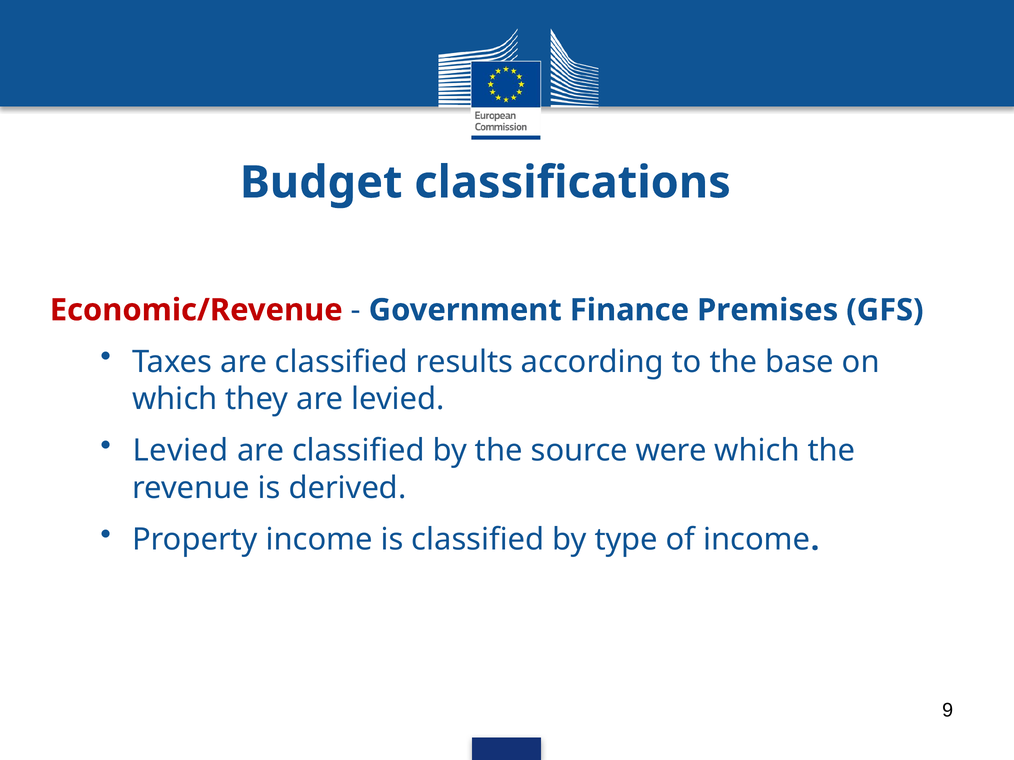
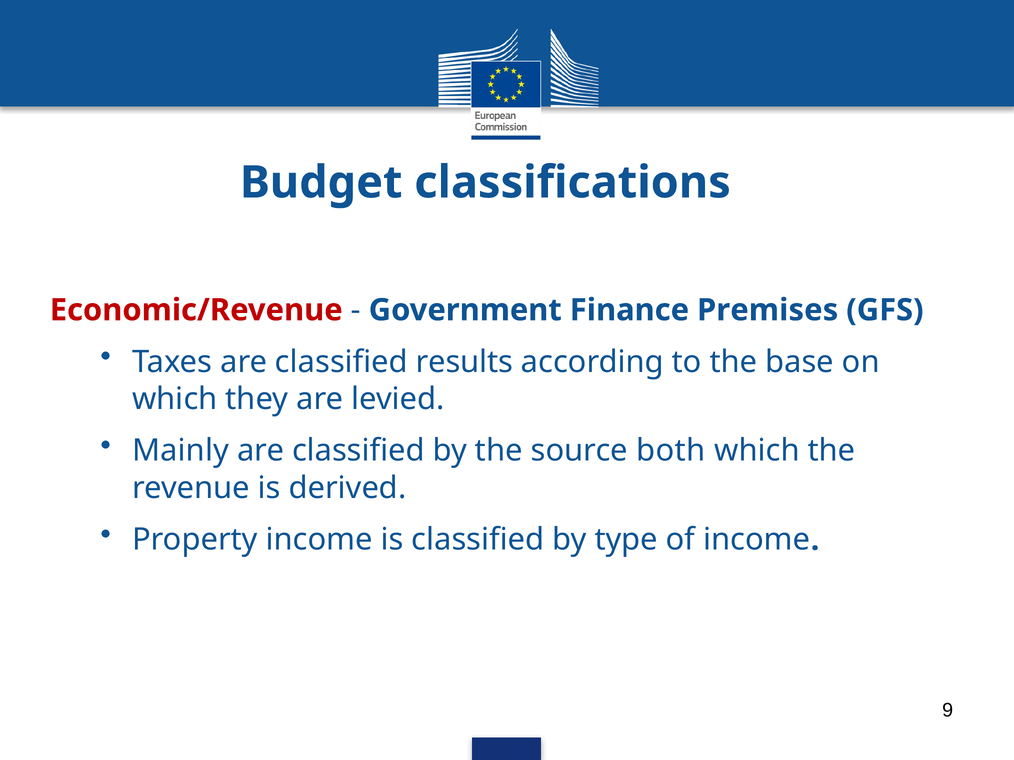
Levied at (180, 451): Levied -> Mainly
were: were -> both
